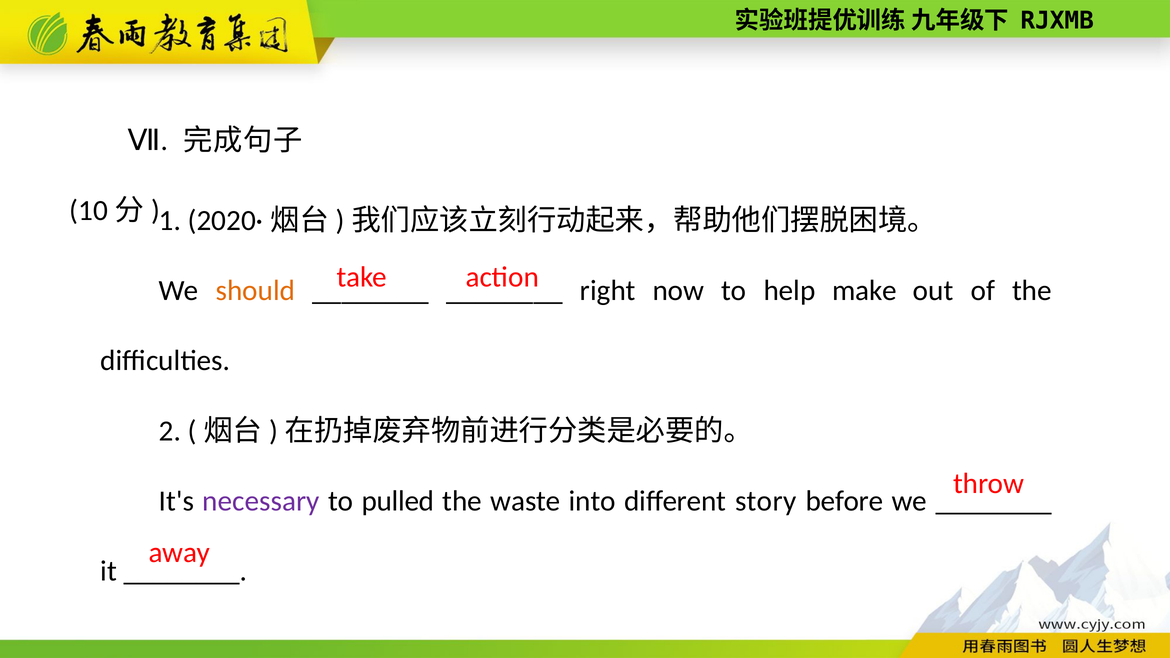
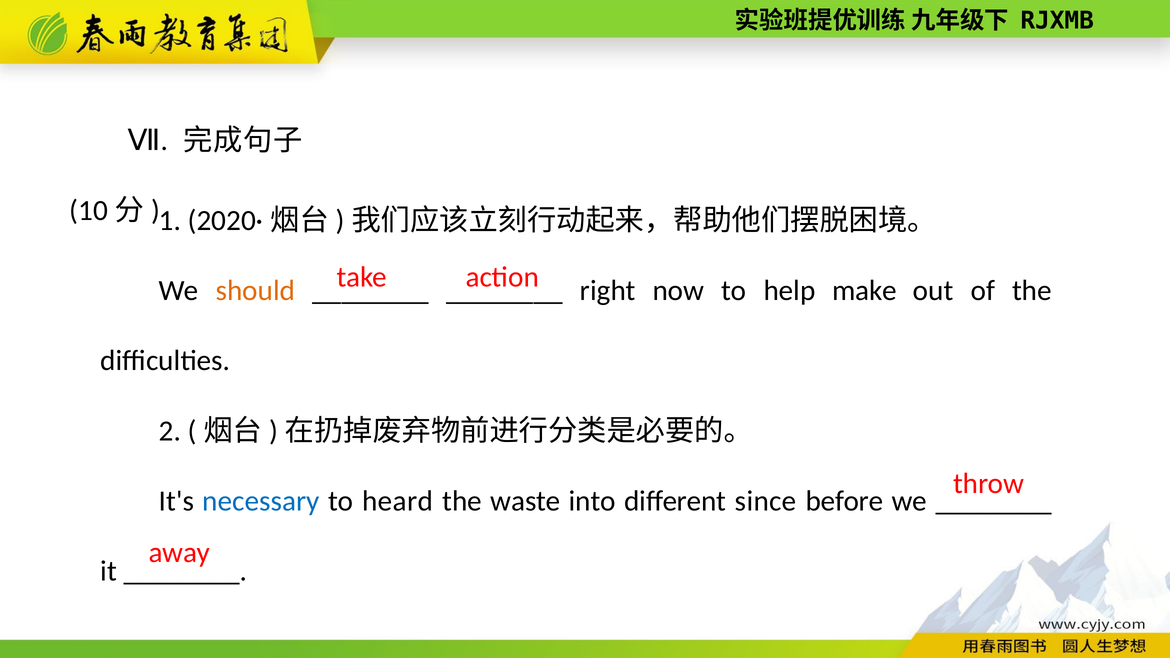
necessary colour: purple -> blue
pulled: pulled -> heard
story: story -> since
